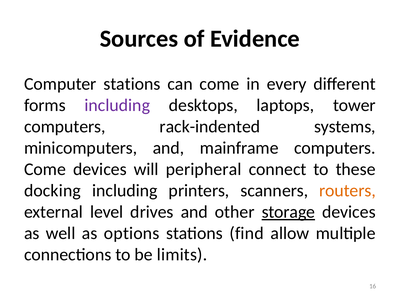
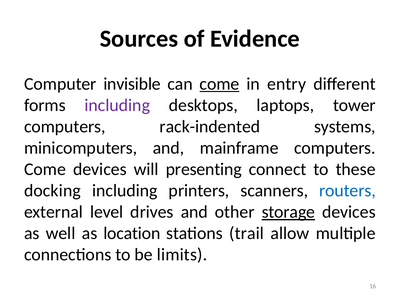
Computer stations: stations -> invisible
come at (220, 84) underline: none -> present
every: every -> entry
peripheral: peripheral -> presenting
routers colour: orange -> blue
options: options -> location
find: find -> trail
